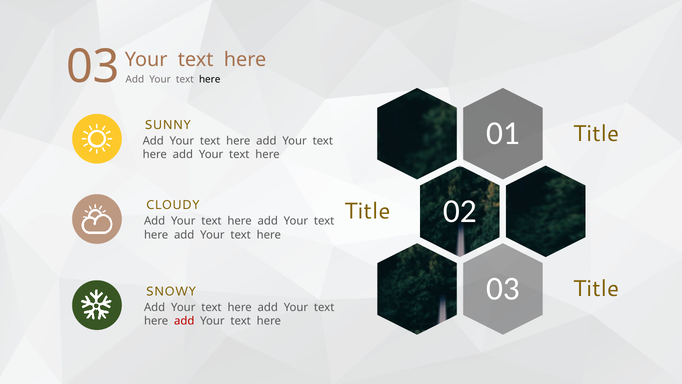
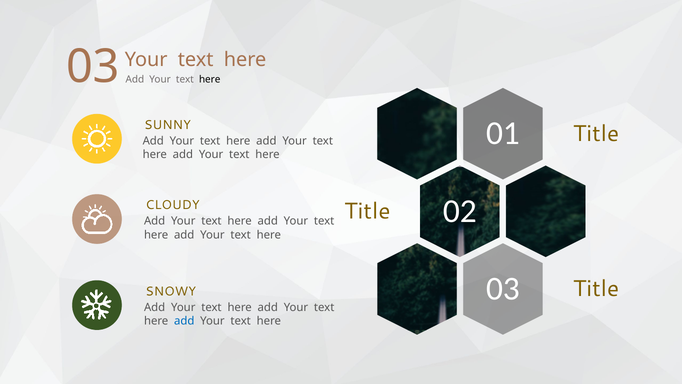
add at (184, 321) colour: red -> blue
